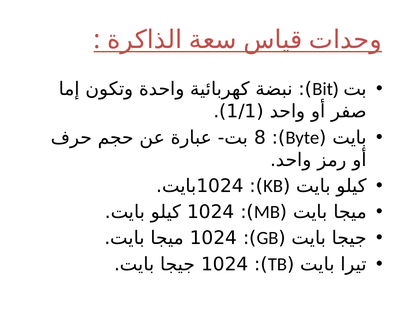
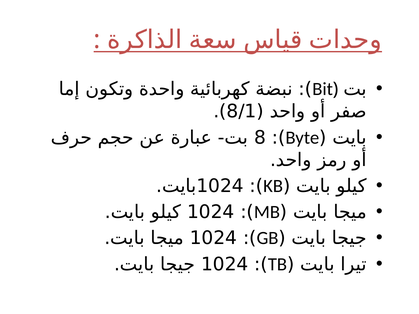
1/1: 1/1 -> 8/1
